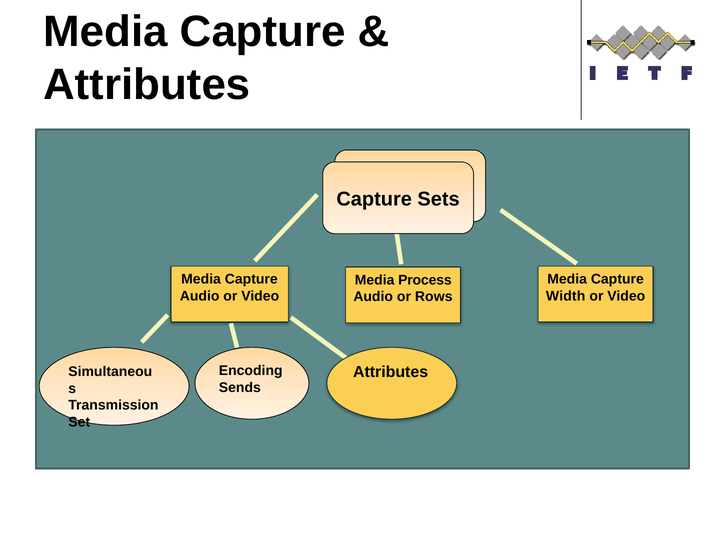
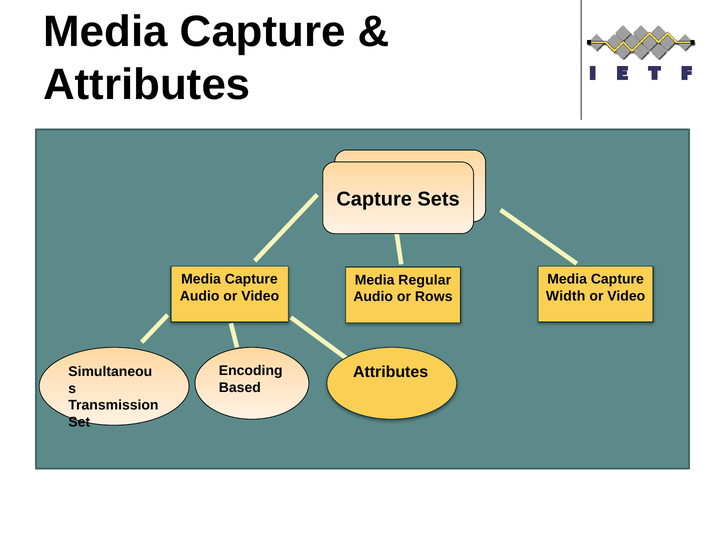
Process: Process -> Regular
Sends: Sends -> Based
